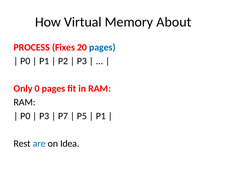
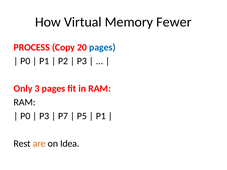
About: About -> Fewer
Fixes: Fixes -> Copy
0: 0 -> 3
are colour: blue -> orange
